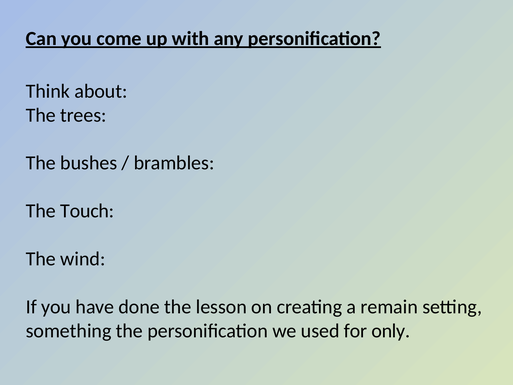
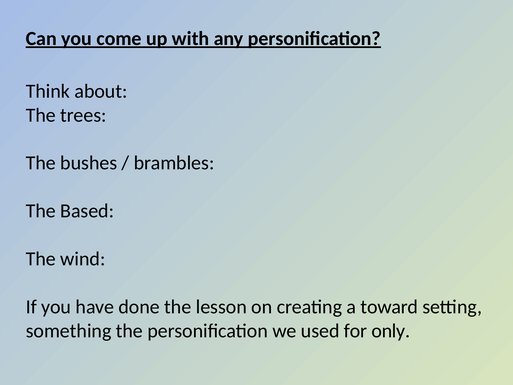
Touch: Touch -> Based
remain: remain -> toward
